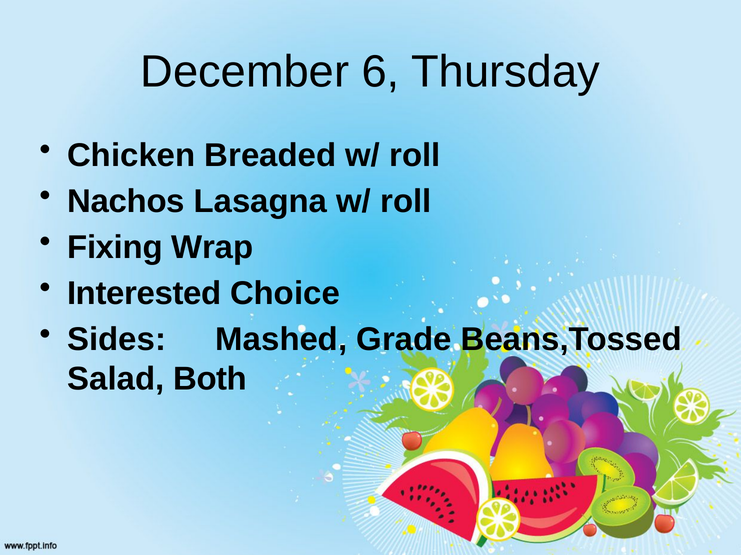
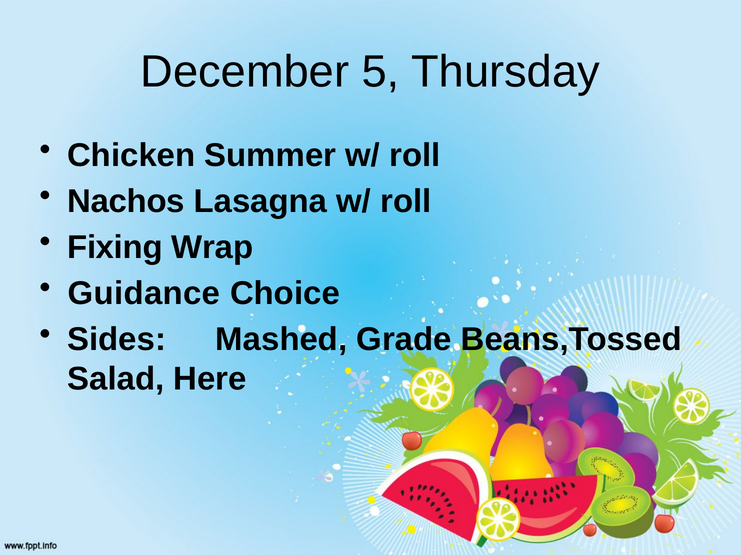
6: 6 -> 5
Breaded: Breaded -> Summer
Interested: Interested -> Guidance
Both: Both -> Here
